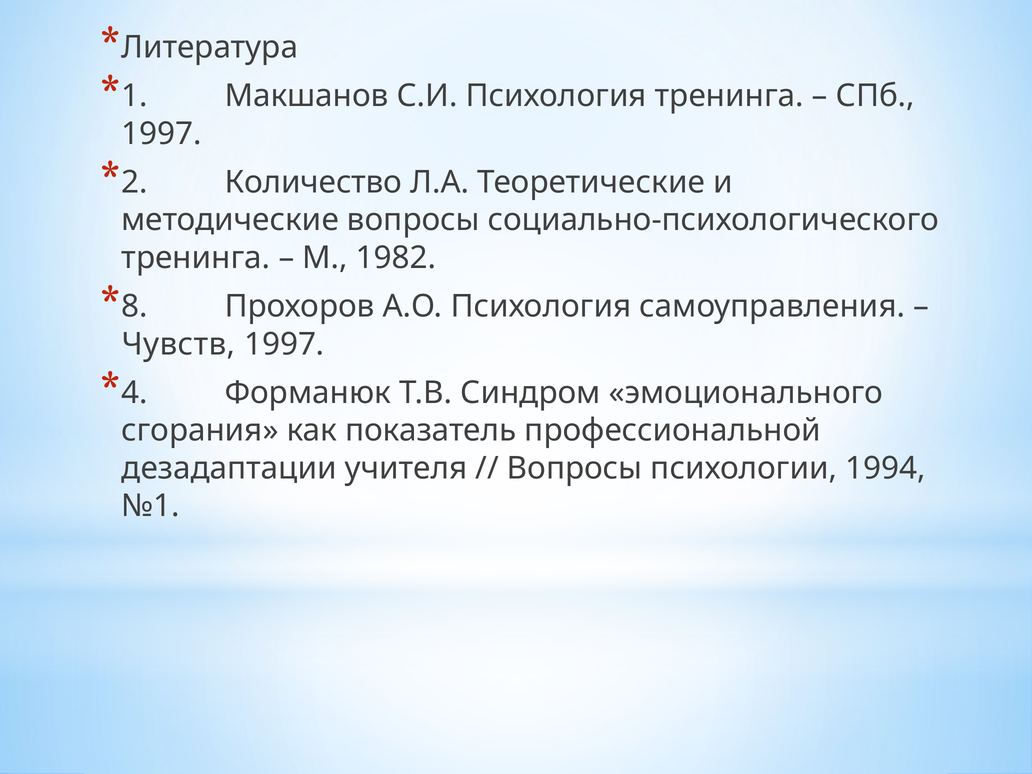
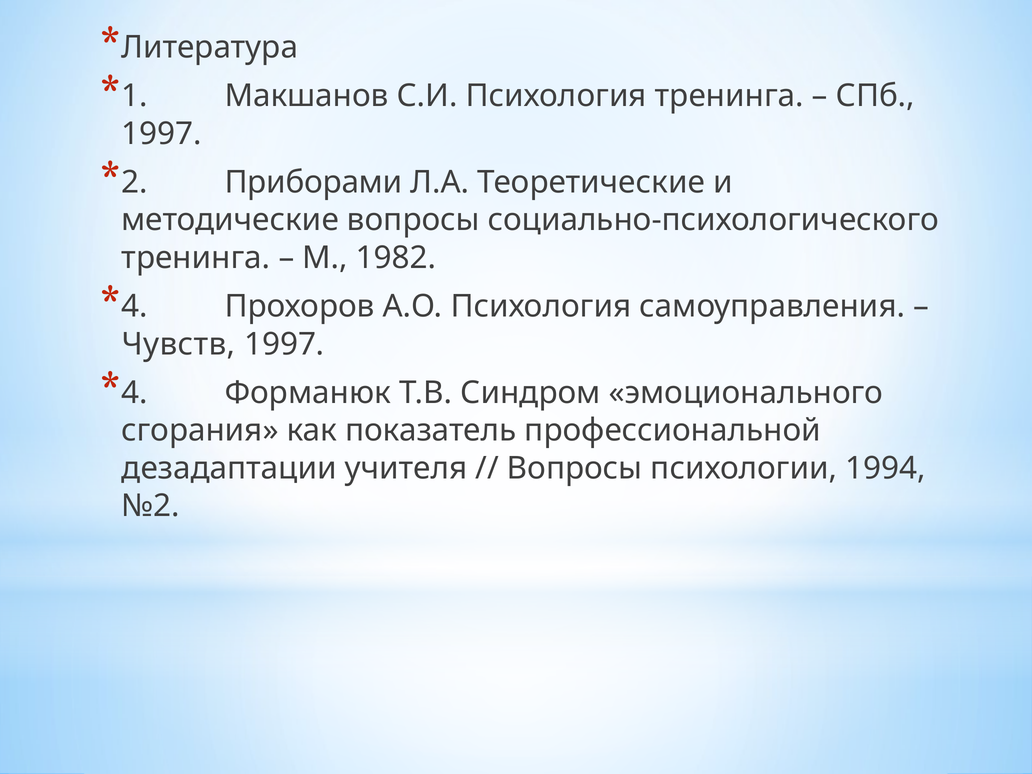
Количество: Количество -> Приборами
8 at (135, 306): 8 -> 4
№1: №1 -> №2
